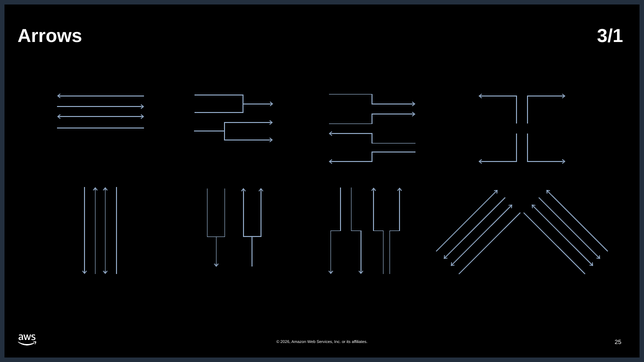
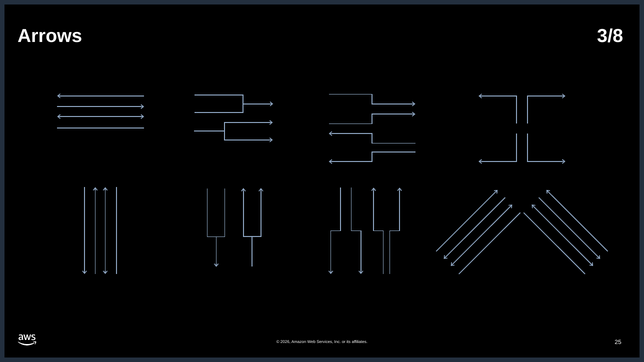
3/1: 3/1 -> 3/8
